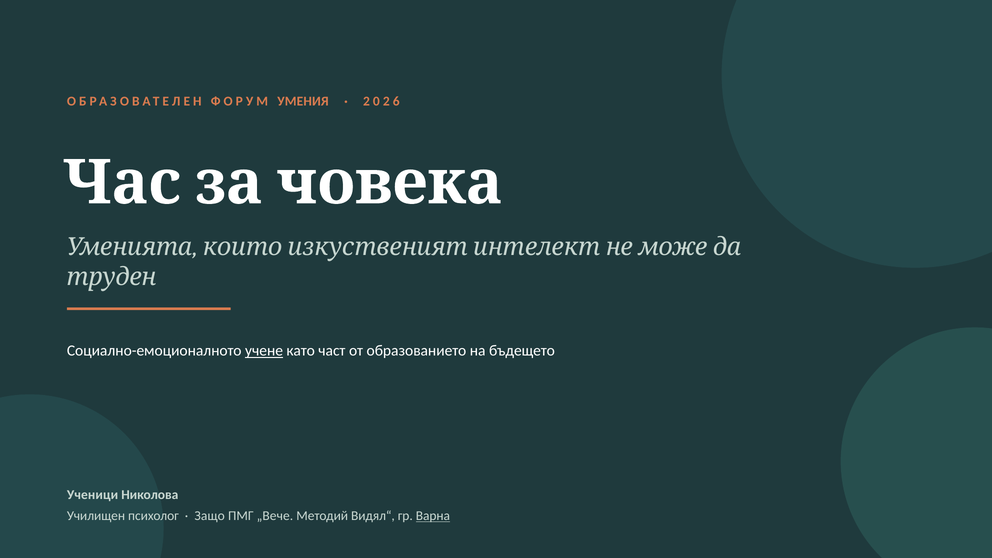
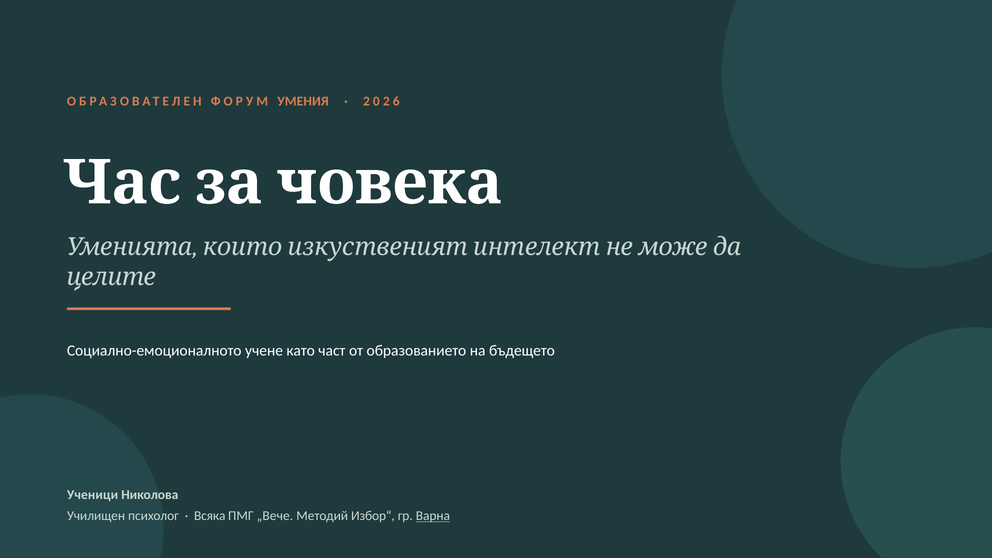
труден: труден -> целите
учене underline: present -> none
Защо: Защо -> Всяка
Видял“: Видял“ -> Избор“
